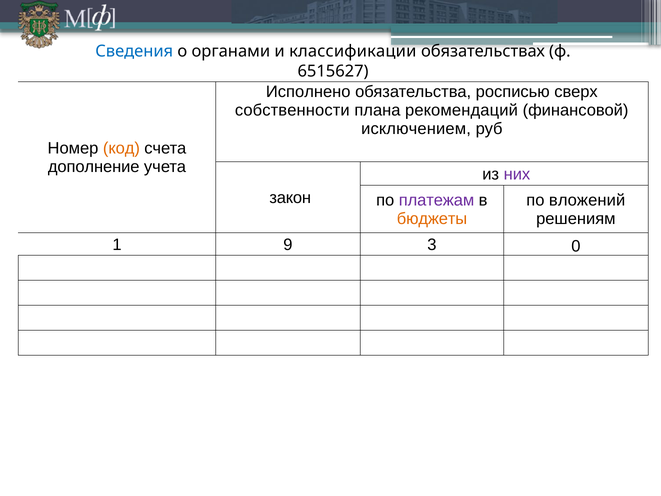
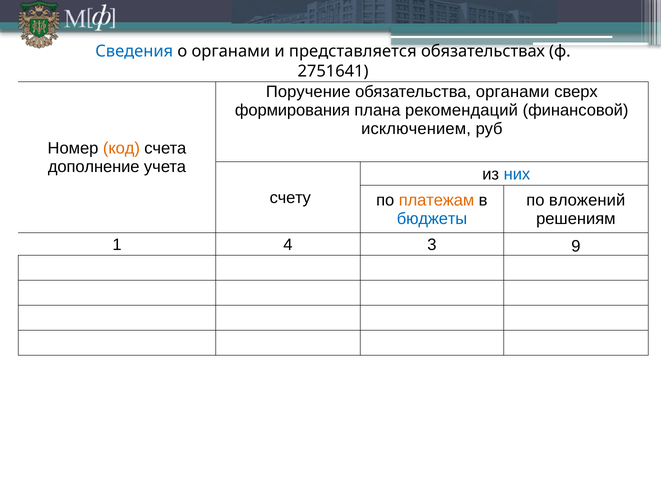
классификации: классификации -> представляется
6515627: 6515627 -> 2751641
Исполнено: Исполнено -> Поручение
обязательства росписью: росписью -> органами
собственности: собственности -> формирования
них colour: purple -> blue
закон: закон -> счету
платежам colour: purple -> orange
бюджеты colour: orange -> blue
9: 9 -> 4
0: 0 -> 9
